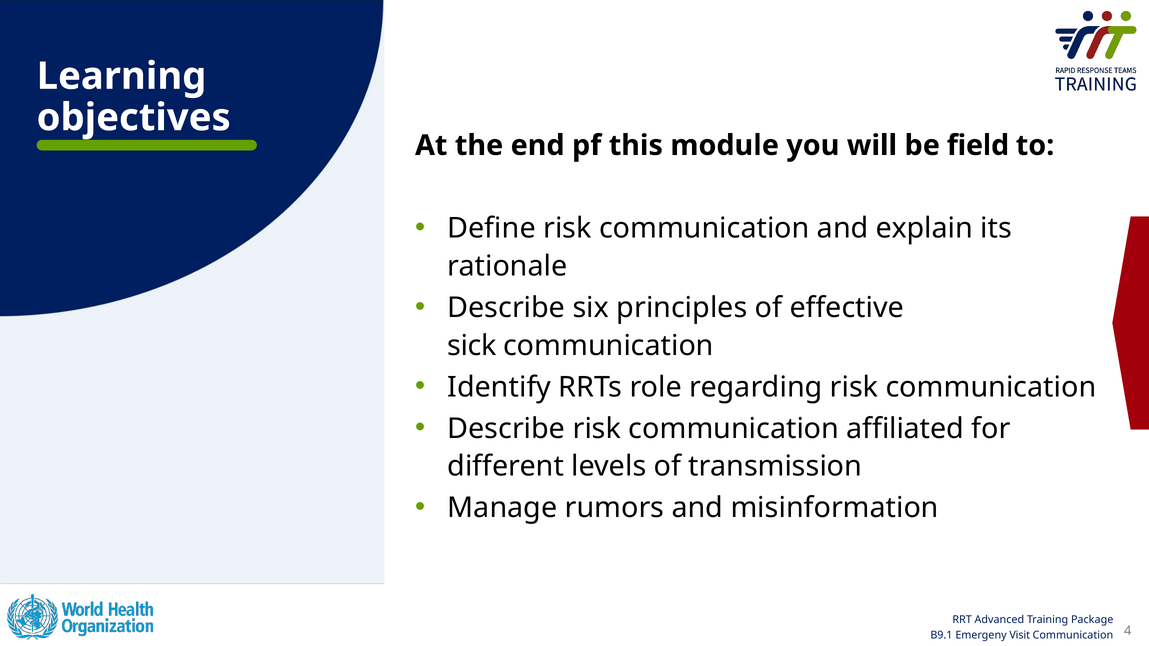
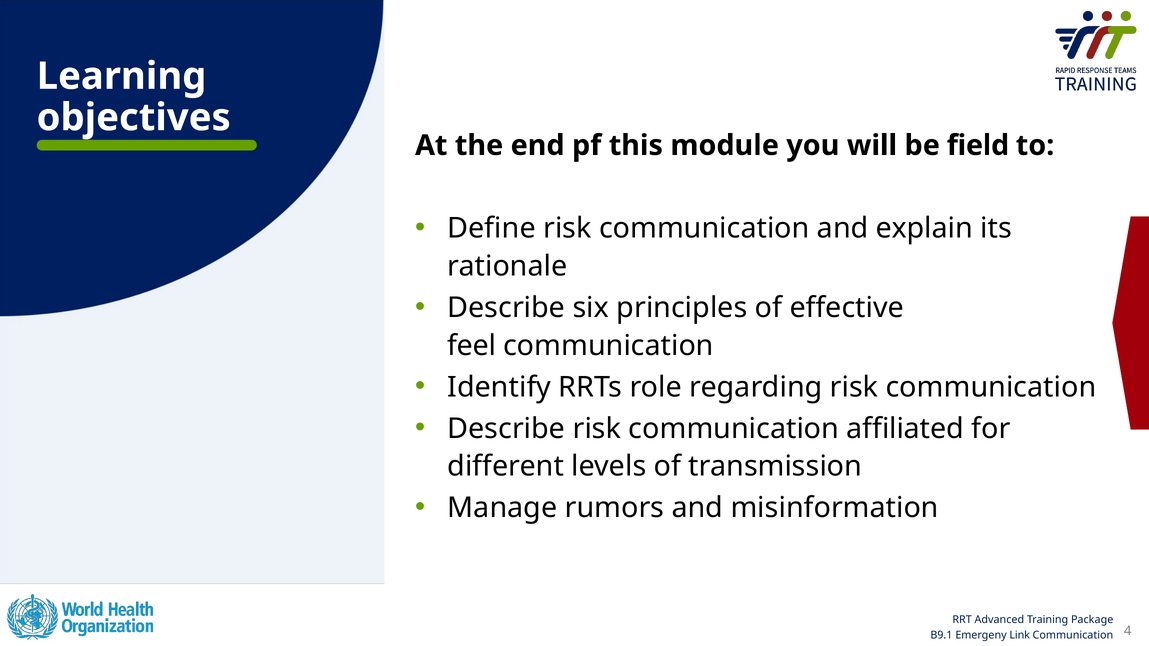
sick: sick -> feel
Visit: Visit -> Link
